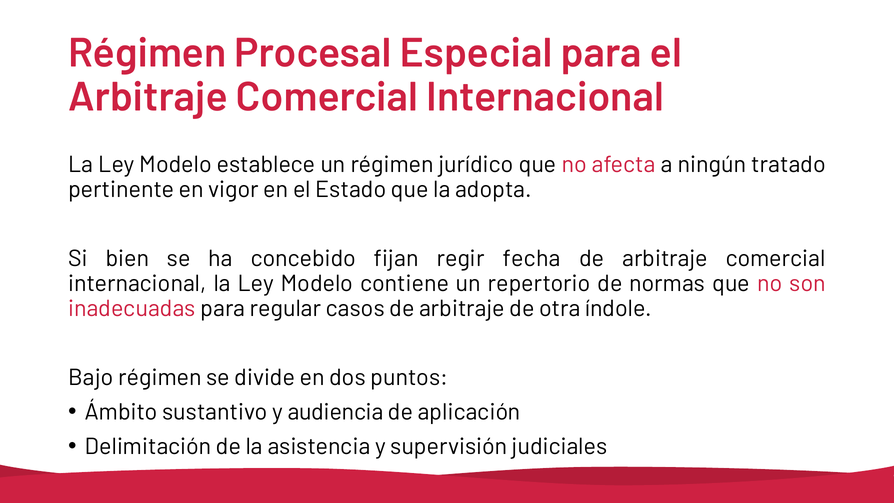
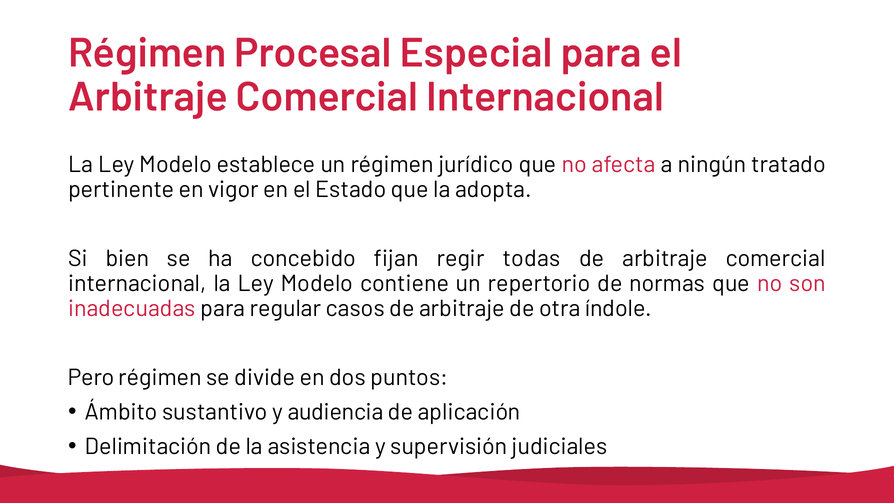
fecha: fecha -> todas
Bajo: Bajo -> Pero
